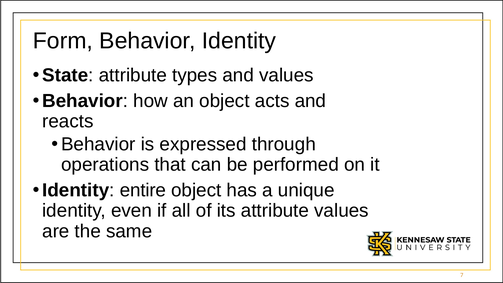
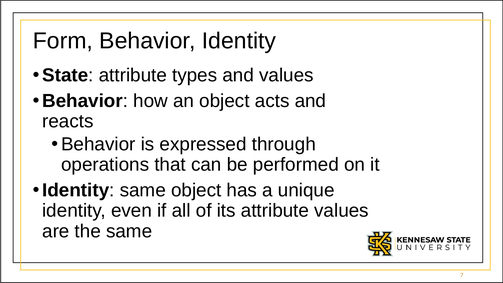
Identity entire: entire -> same
